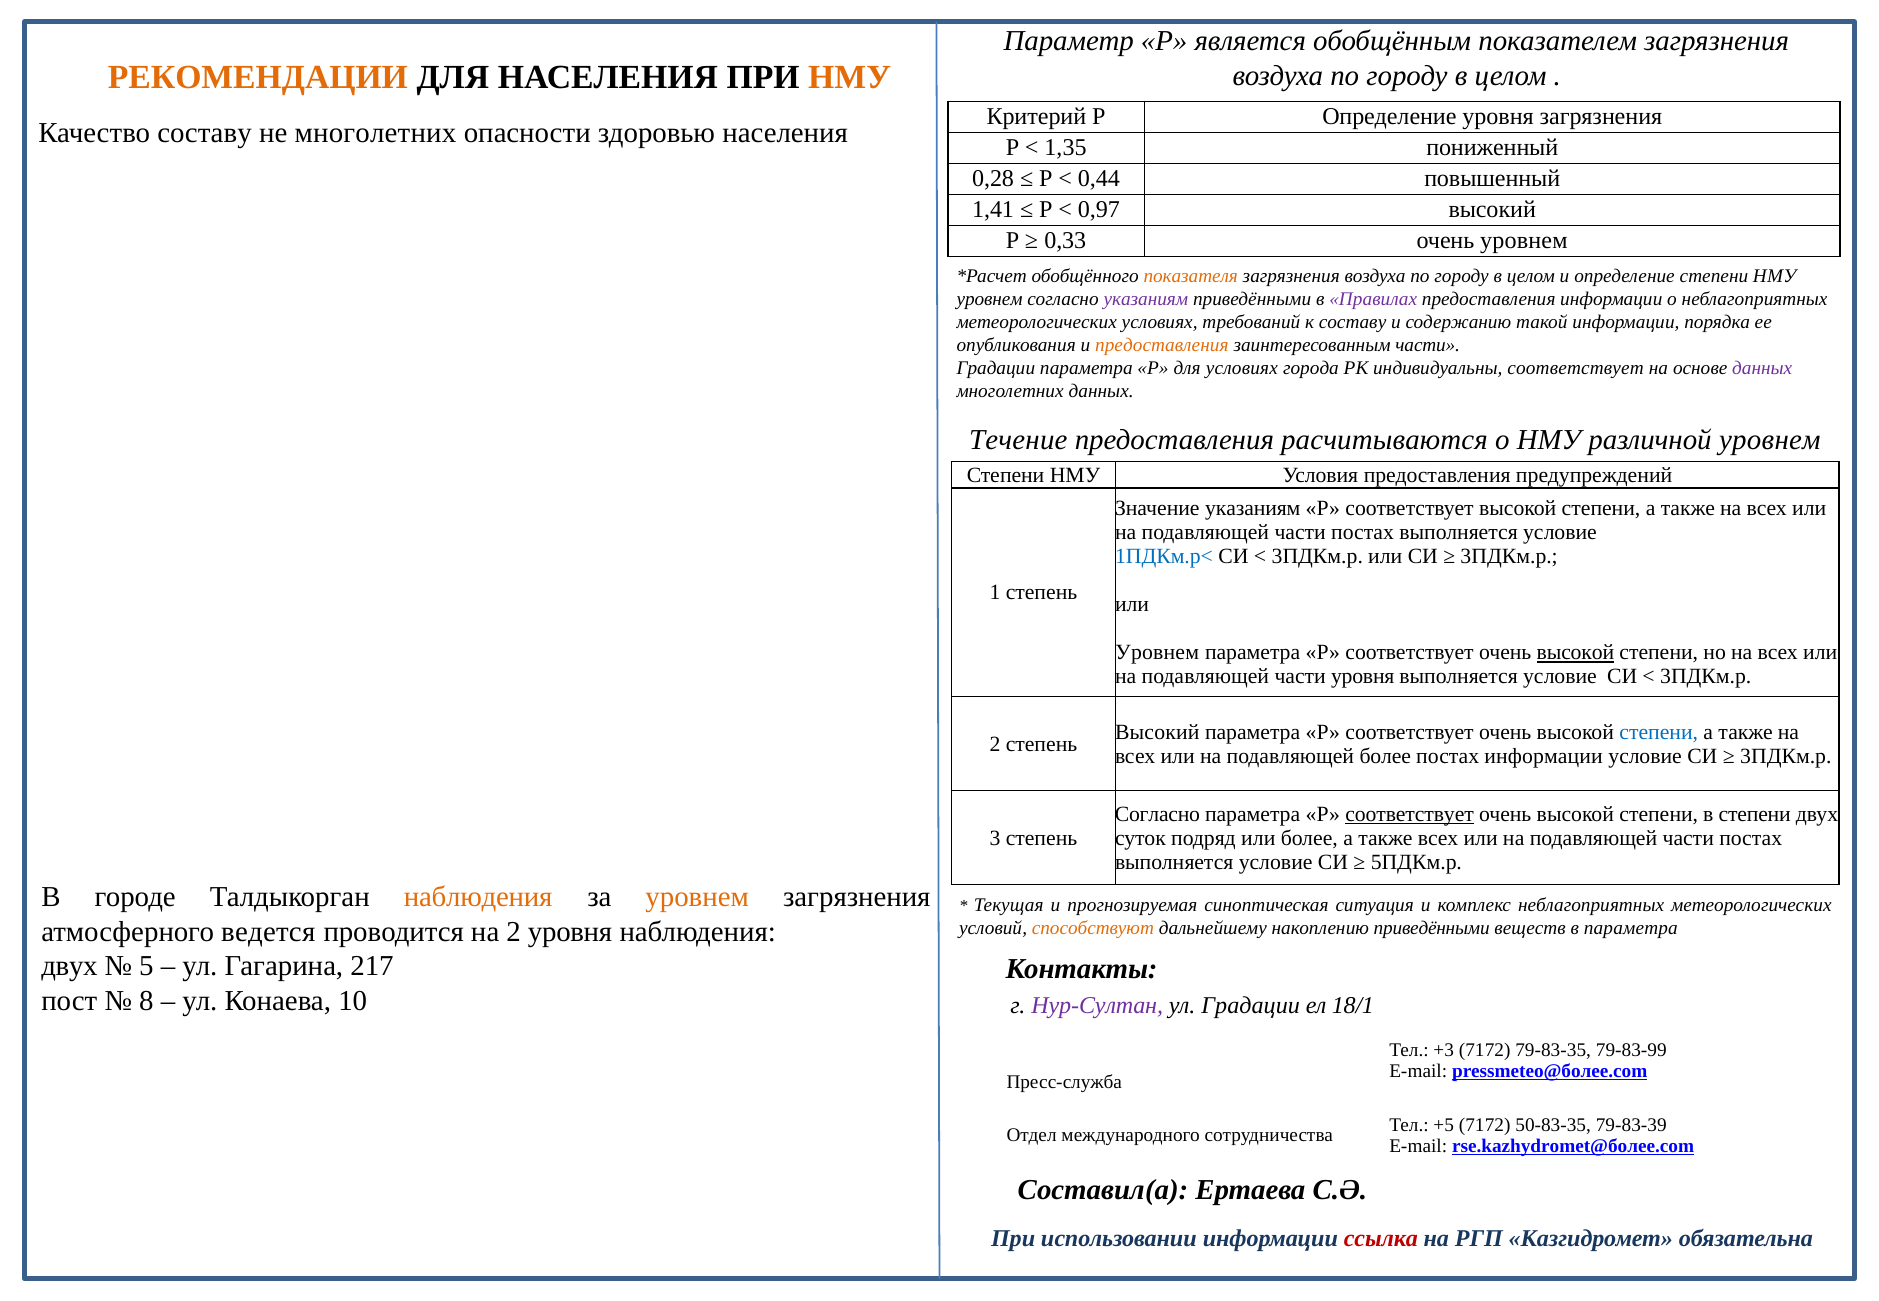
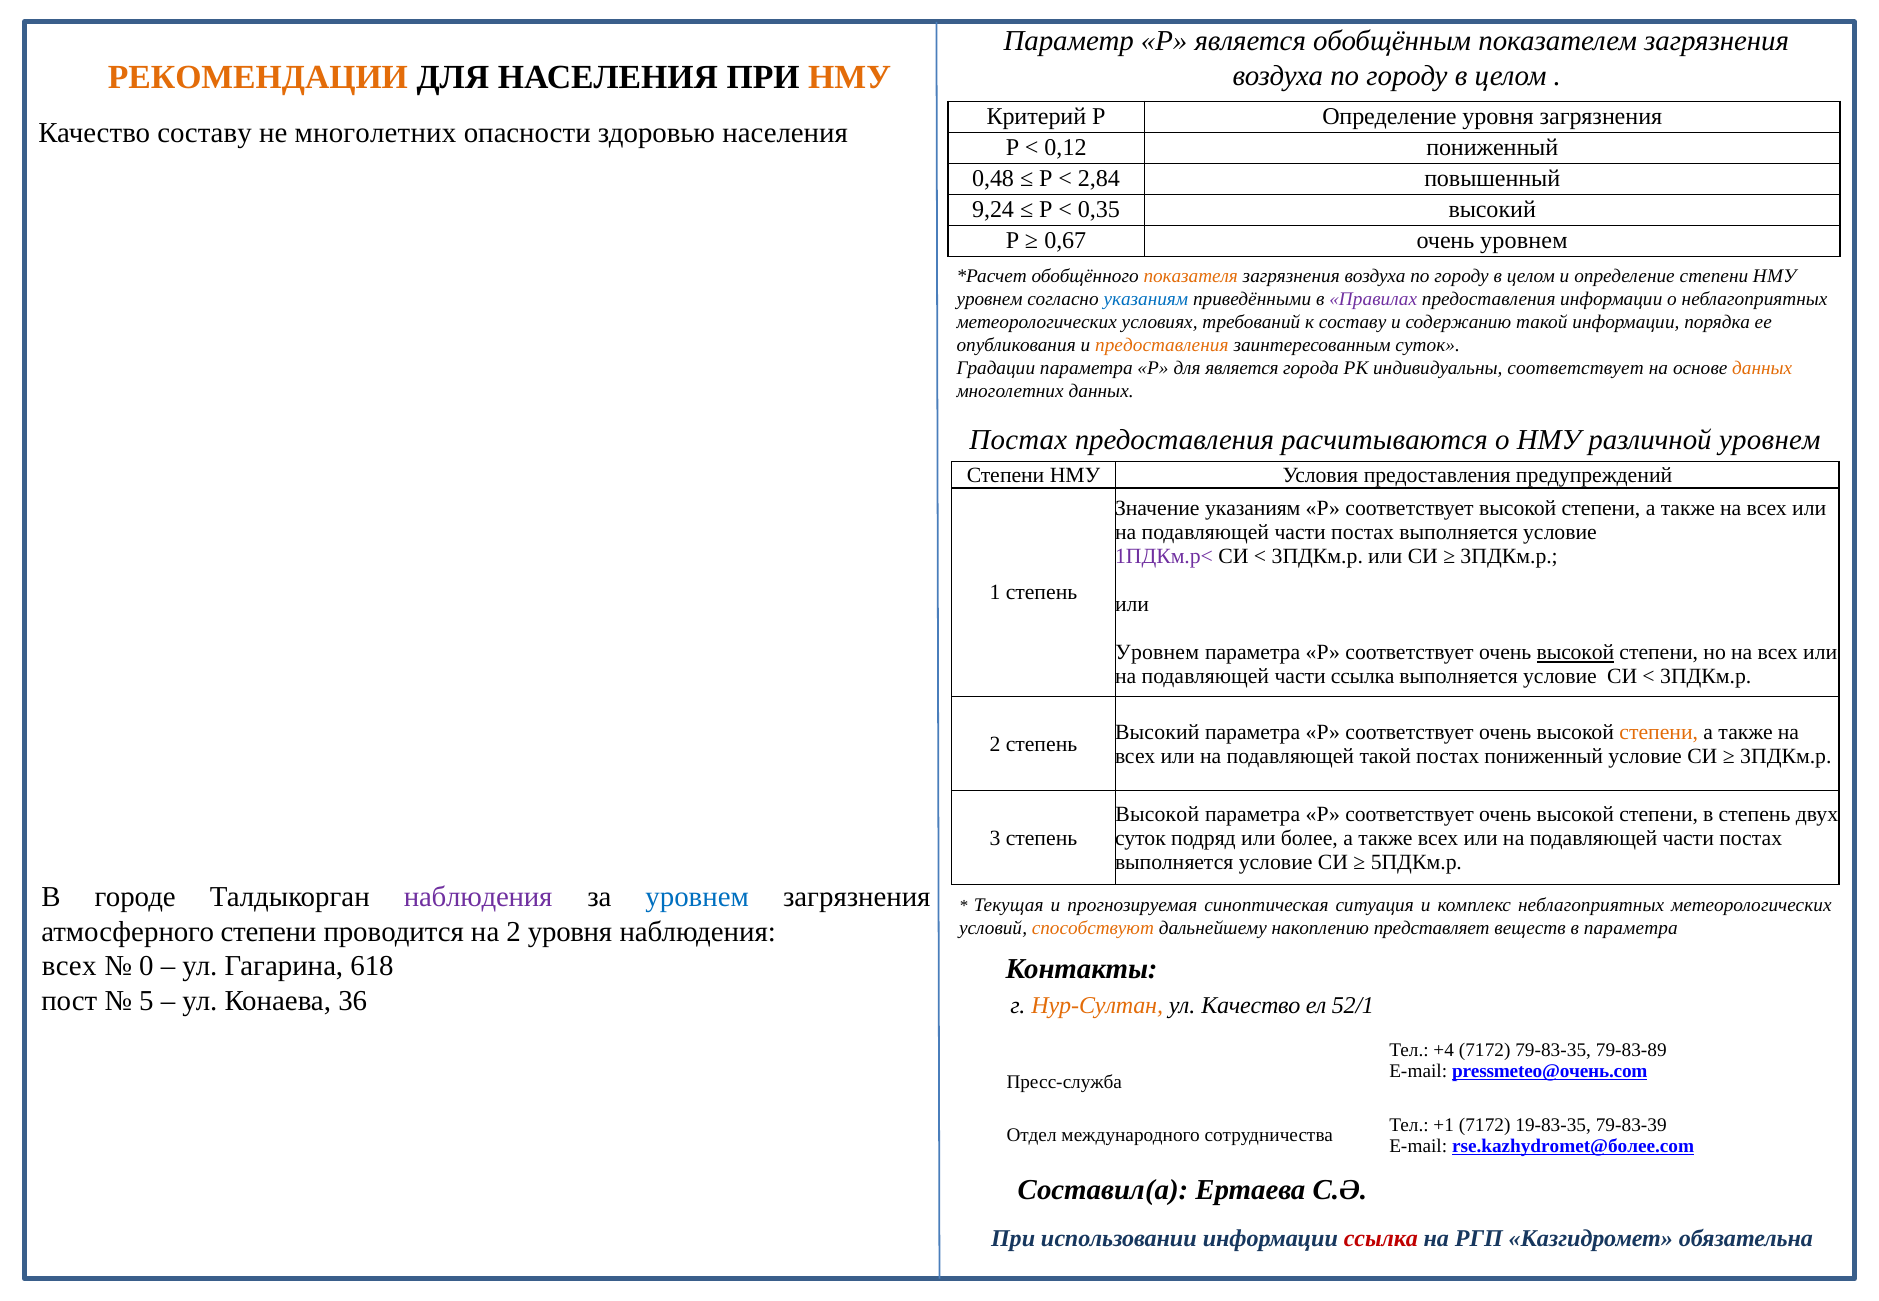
1,35: 1,35 -> 0,12
0,28: 0,28 -> 0,48
0,44: 0,44 -> 2,84
1,41: 1,41 -> 9,24
0,97: 0,97 -> 0,35
0,33: 0,33 -> 0,67
указаниям at (1146, 299) colour: purple -> blue
заинтересованным части: части -> суток
для условиях: условиях -> является
данных at (1762, 368) colour: purple -> orange
Течение at (1018, 440): Течение -> Постах
1ПДКм.р< colour: blue -> purple
части уровня: уровня -> ссылка
степени at (1659, 732) colour: blue -> orange
подавляющей более: более -> такой
постах информации: информации -> пониженный
Согласно at (1157, 814): Согласно -> Высокой
соответствует at (1410, 814) underline: present -> none
в степени: степени -> степень
наблюдения at (478, 897) colour: orange -> purple
уровнем at (697, 897) colour: orange -> blue
атмосферного ведется: ведется -> степени
накоплению приведёнными: приведёнными -> представляет
двух at (69, 966): двух -> всех
5: 5 -> 0
217: 217 -> 618
8: 8 -> 5
10: 10 -> 36
Нур-Султан colour: purple -> orange
ул Градации: Градации -> Качество
18/1: 18/1 -> 52/1
+3: +3 -> +4
79-83-99: 79-83-99 -> 79-83-89
pressmeteo@более.com: pressmeteo@более.com -> pressmeteo@очень.com
+5: +5 -> +1
50-83-35: 50-83-35 -> 19-83-35
